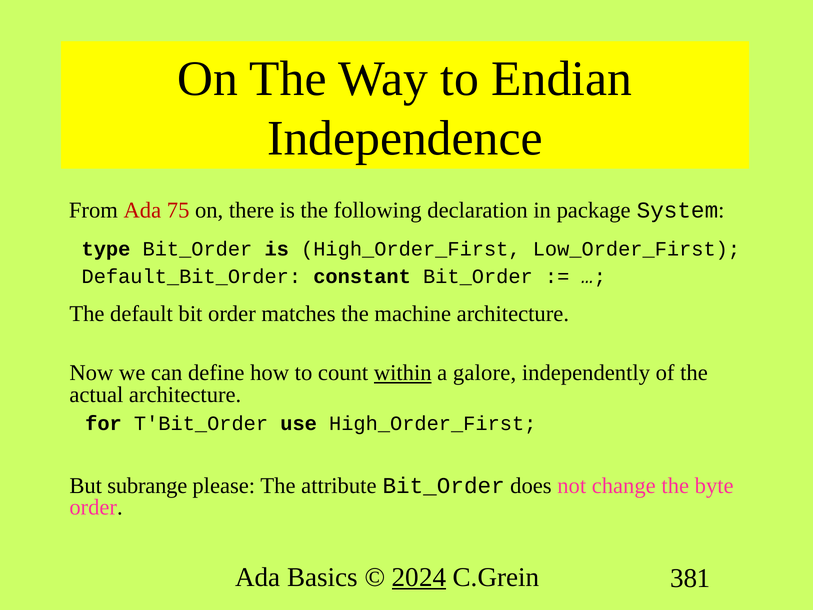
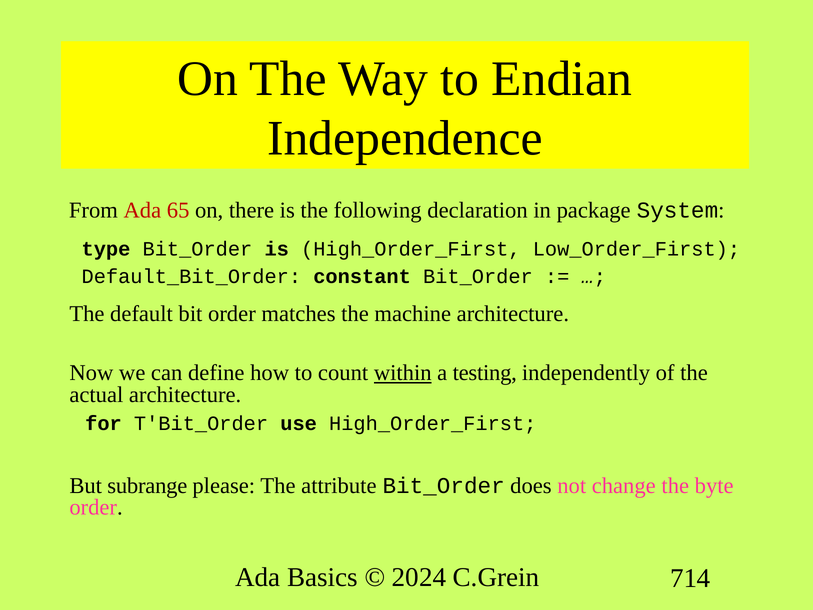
75: 75 -> 65
galore: galore -> testing
2024 underline: present -> none
381: 381 -> 714
